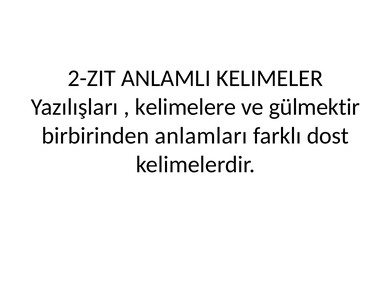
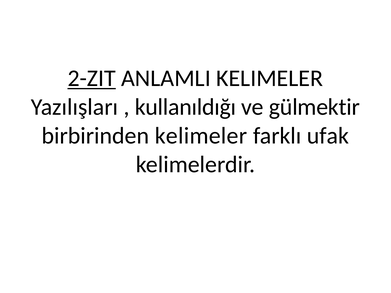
2-ZIT underline: none -> present
kelimelere: kelimelere -> kullanıldığı
birbirinden anlamları: anlamları -> kelimeler
dost: dost -> ufak
